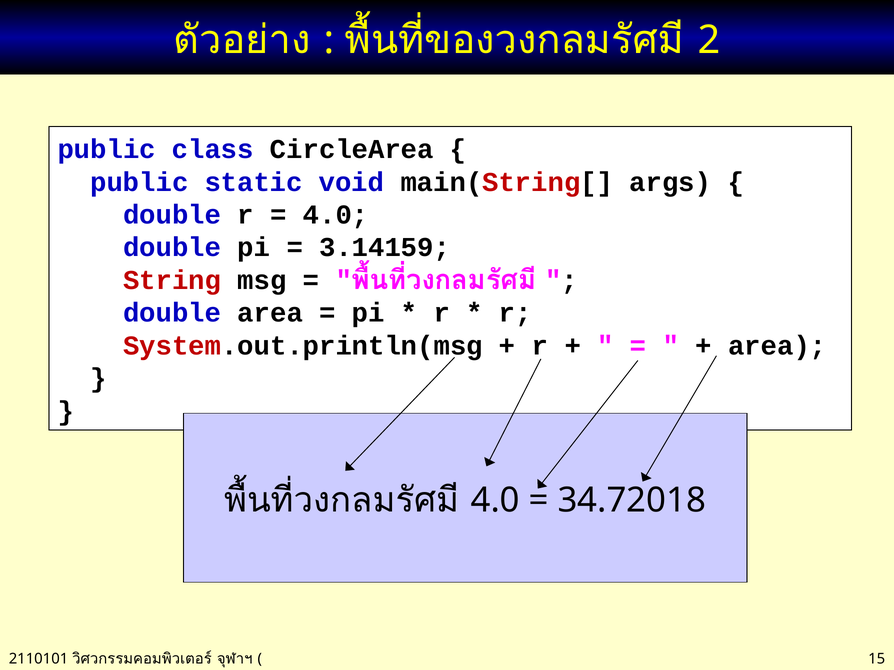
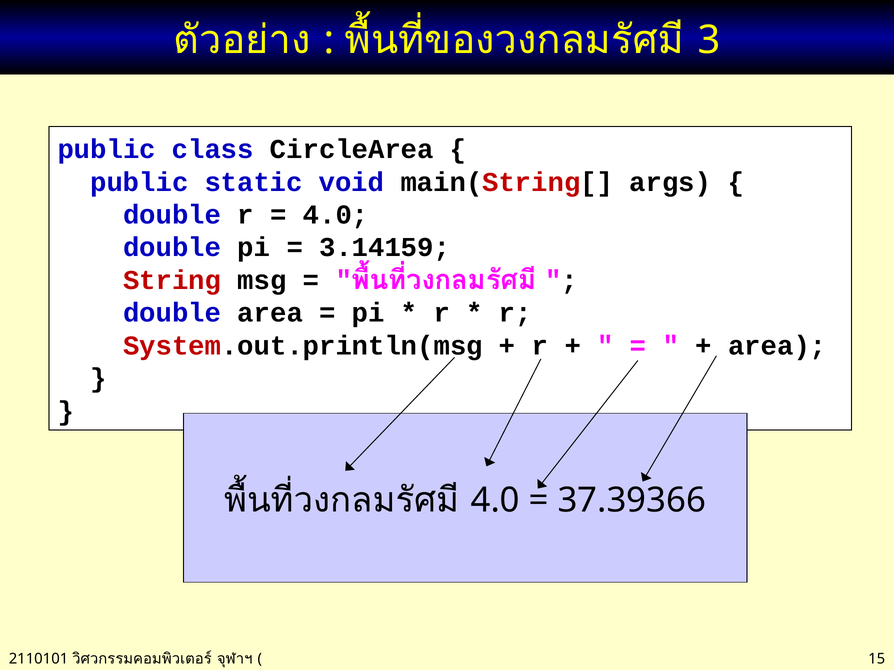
2: 2 -> 3
34.72018: 34.72018 -> 37.39366
